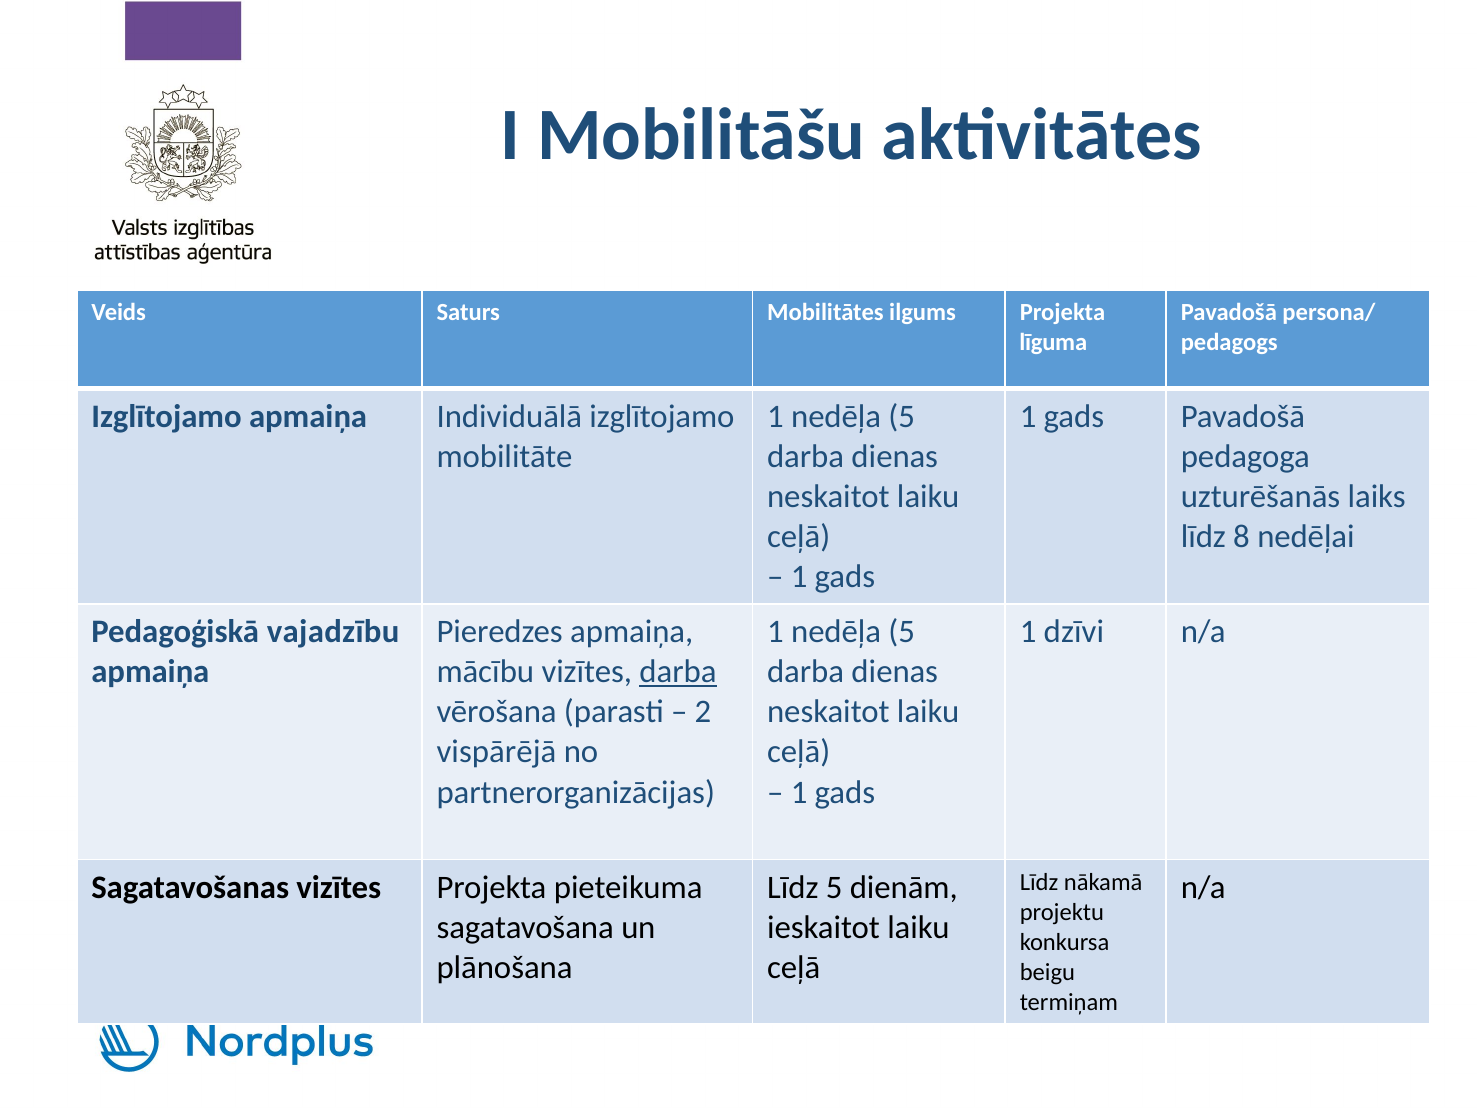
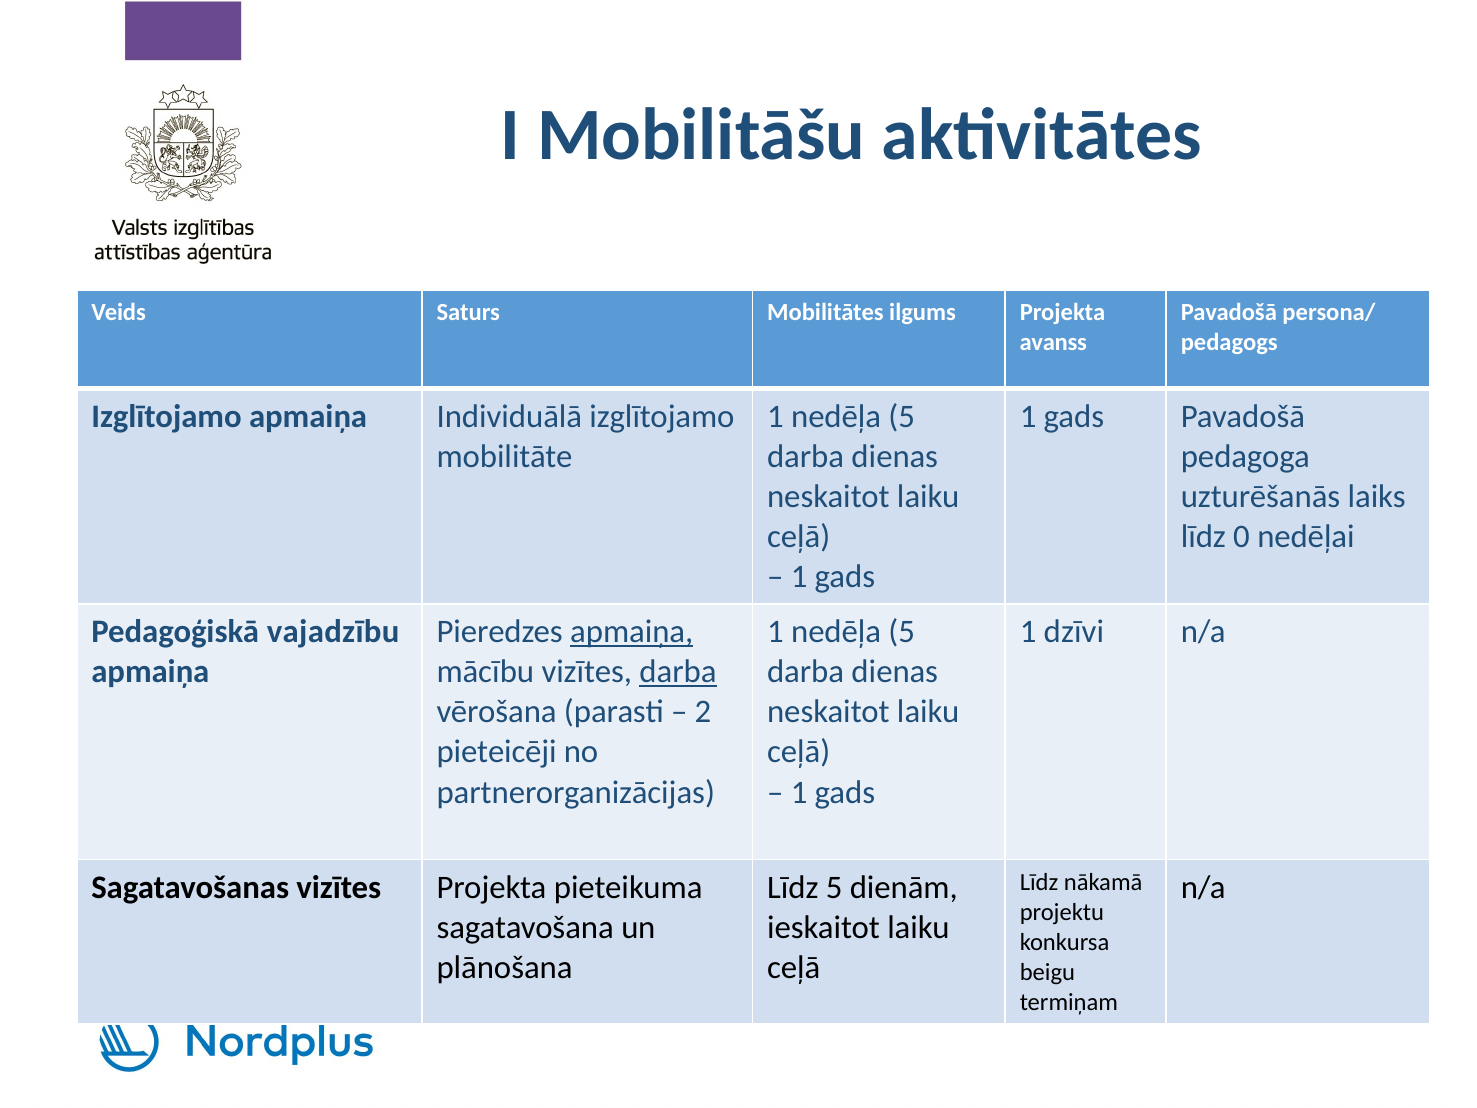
līguma: līguma -> avanss
8: 8 -> 0
apmaiņa at (632, 632) underline: none -> present
vispārējā: vispārējā -> pieteicēji
